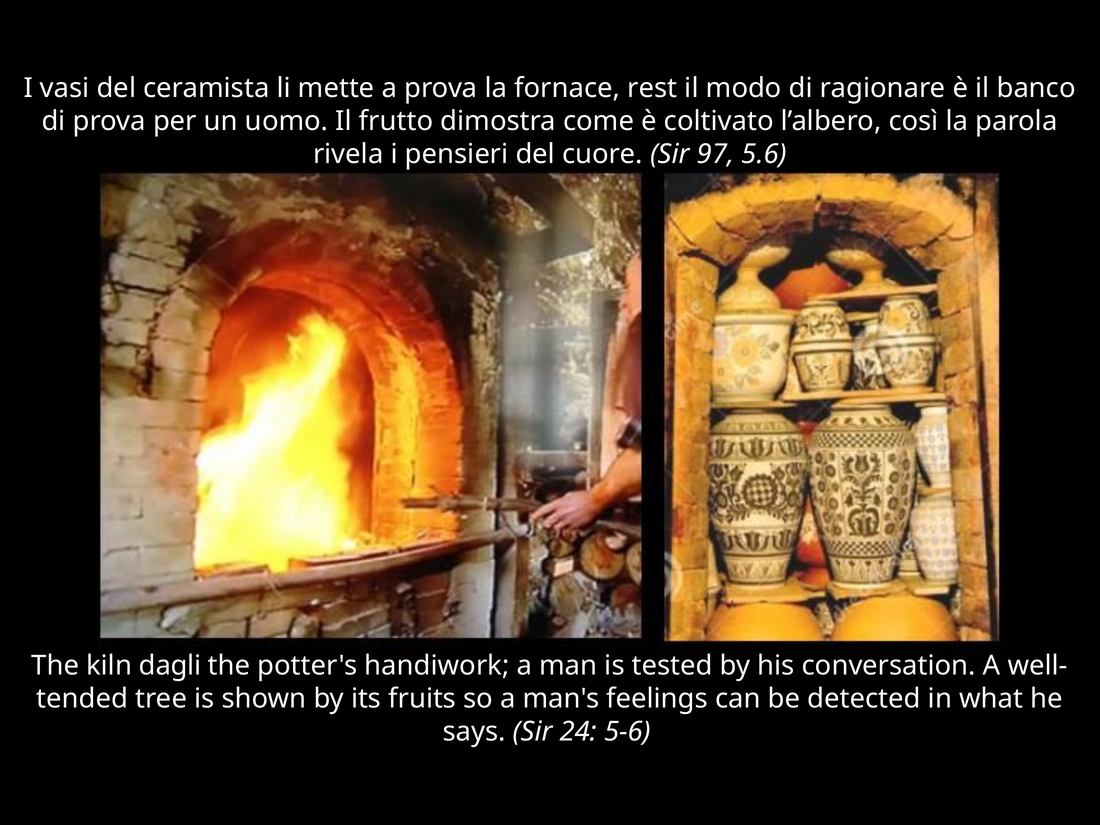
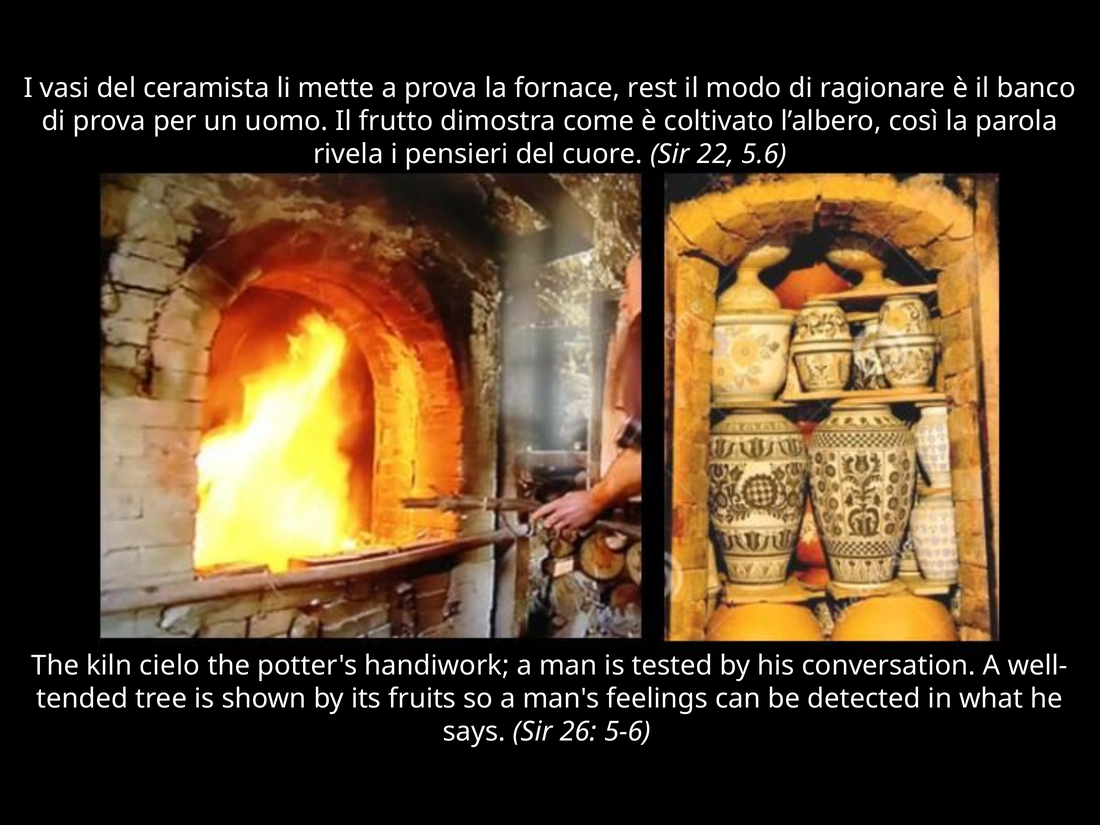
97: 97 -> 22
dagli: dagli -> cielo
24: 24 -> 26
